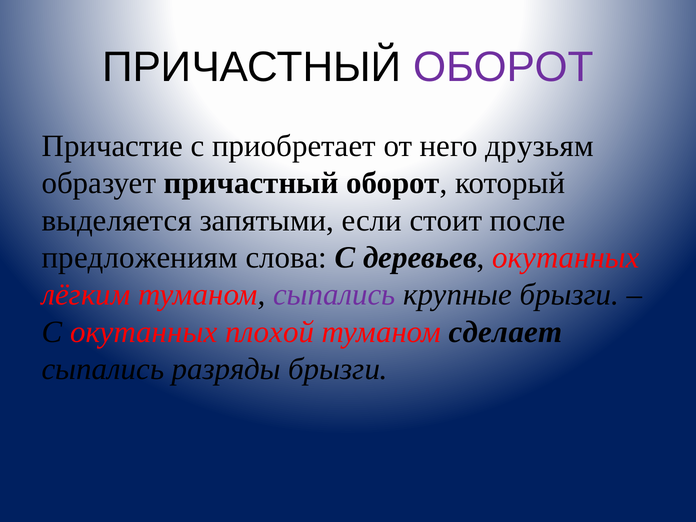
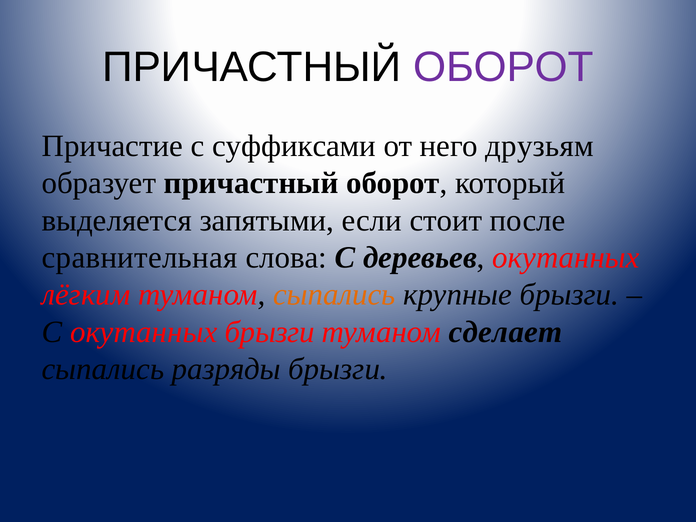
приобретает: приобретает -> суффиксами
предложениям: предложениям -> сравнительная
сыпались at (334, 295) colour: purple -> orange
окутанных плохой: плохой -> брызги
